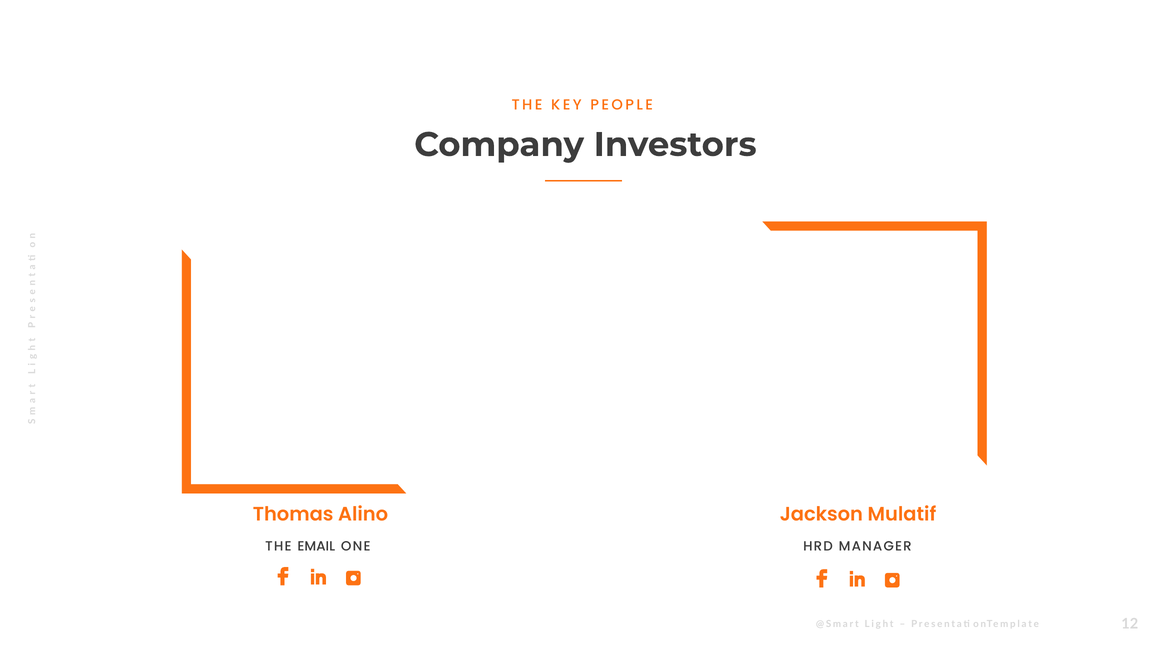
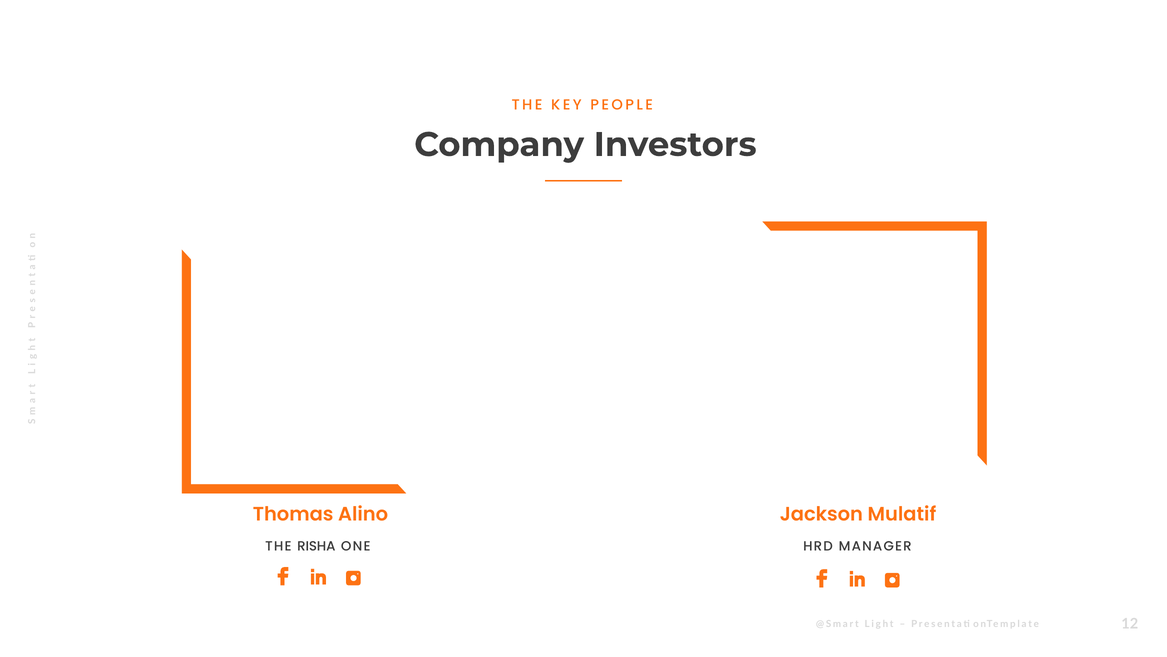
EMAIL: EMAIL -> RISHA
